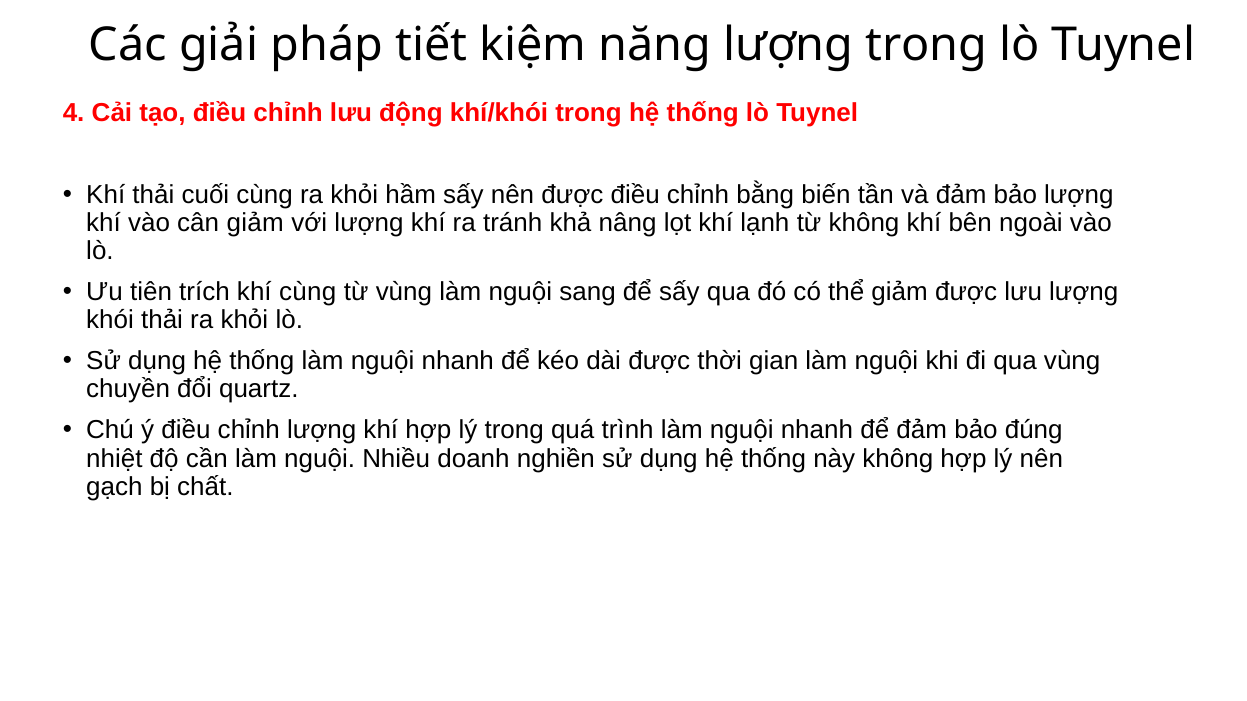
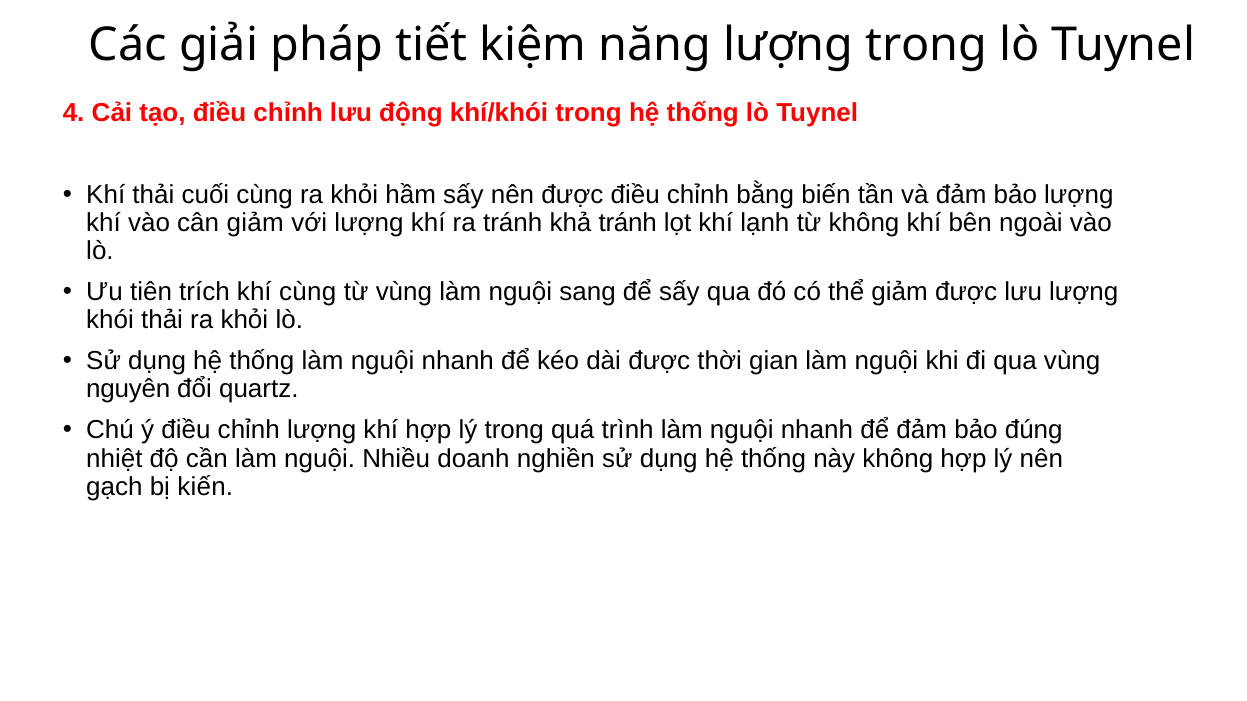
khả nâng: nâng -> tránh
chuyền: chuyền -> nguyên
chất: chất -> kiến
